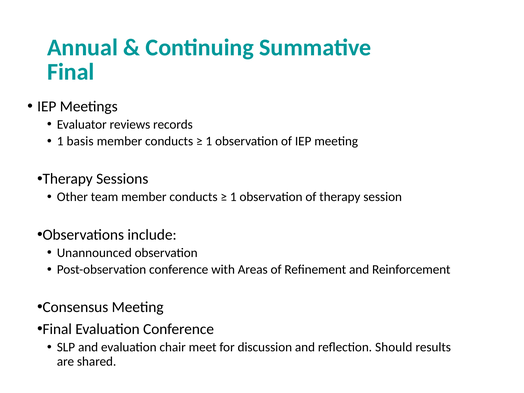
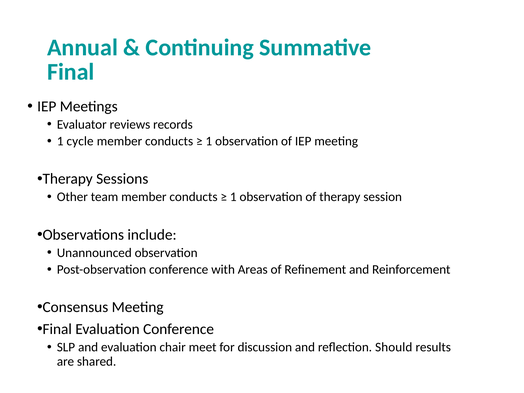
basis: basis -> cycle
